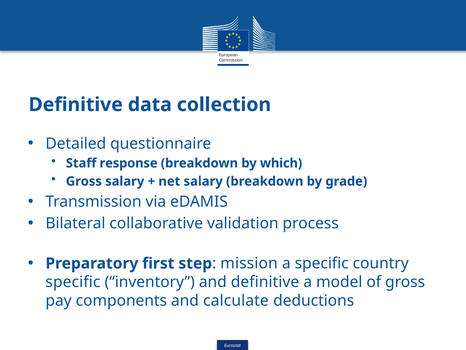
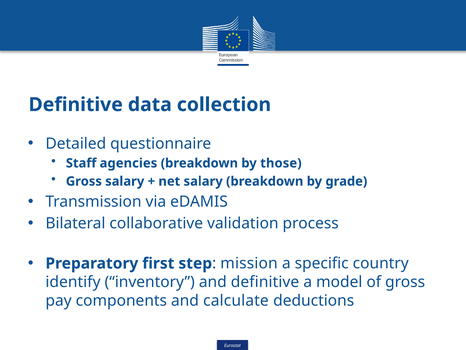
response: response -> agencies
which: which -> those
specific at (73, 282): specific -> identify
